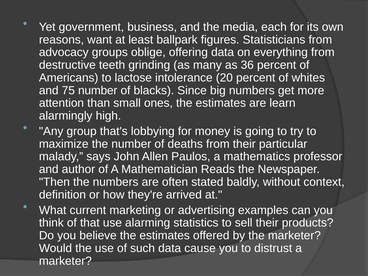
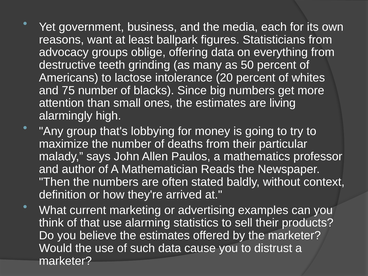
36: 36 -> 50
learn: learn -> living
